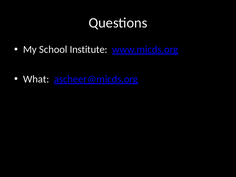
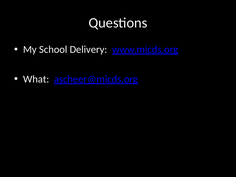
Institute: Institute -> Delivery
